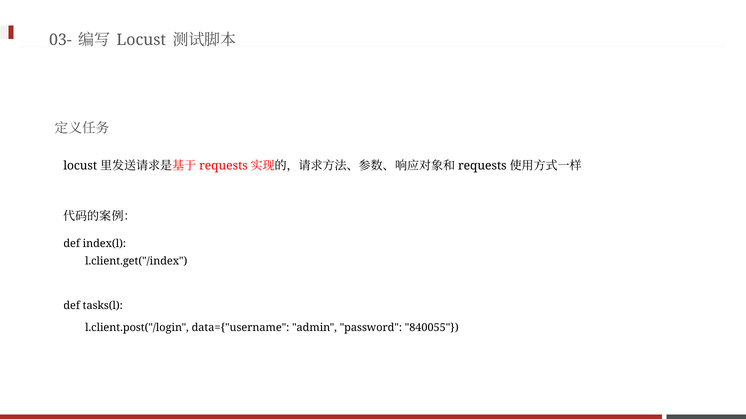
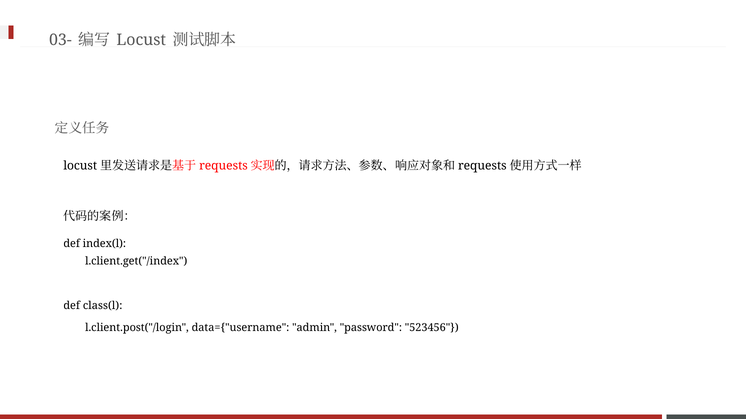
tasks(l: tasks(l -> class(l
840055: 840055 -> 523456
